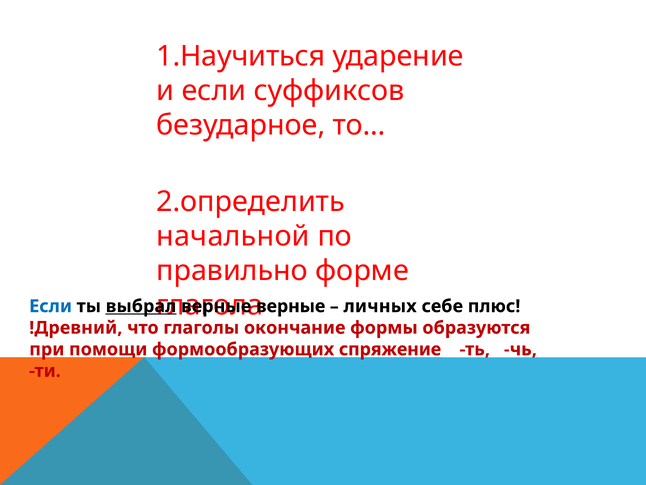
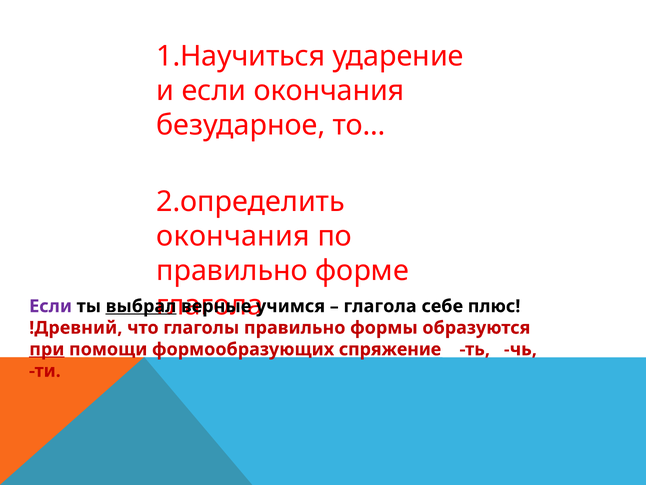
если суффиксов: суффиксов -> окончания
начальной at (233, 236): начальной -> окончания
Если at (51, 306) colour: blue -> purple
верные at (291, 306): верные -> учимся
личных at (380, 306): личных -> глагола
глаголы окончание: окончание -> правильно
при underline: none -> present
